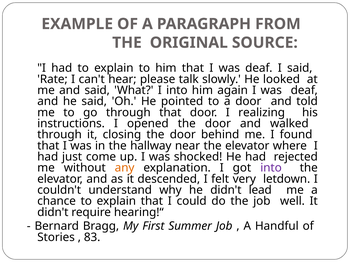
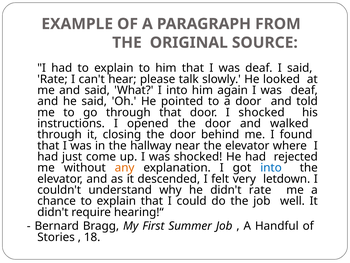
I realizing: realizing -> shocked
into at (271, 168) colour: purple -> blue
didn't lead: lead -> rate
83: 83 -> 18
